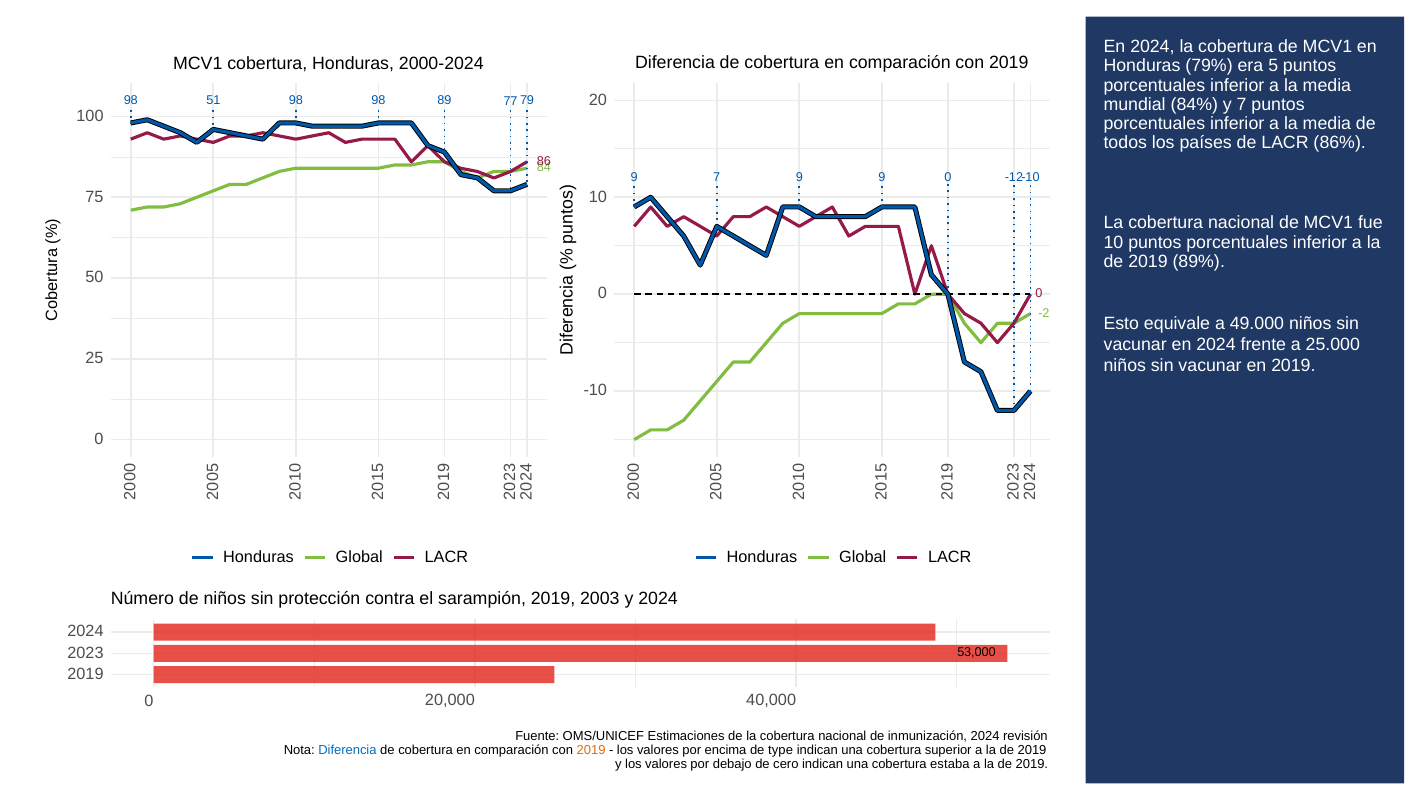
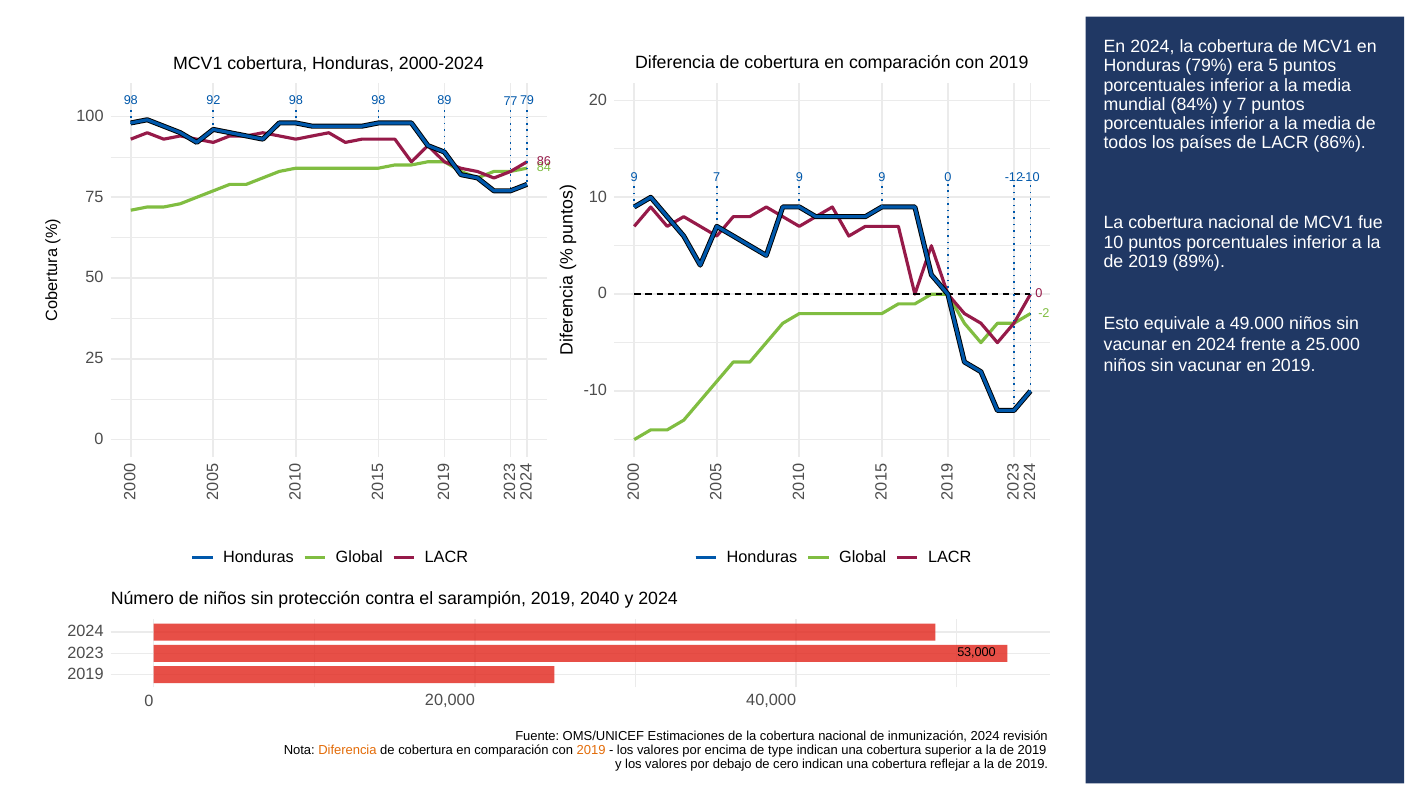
51: 51 -> 92
2003: 2003 -> 2040
Diferencia at (347, 750) colour: blue -> orange
estaba: estaba -> reflejar
